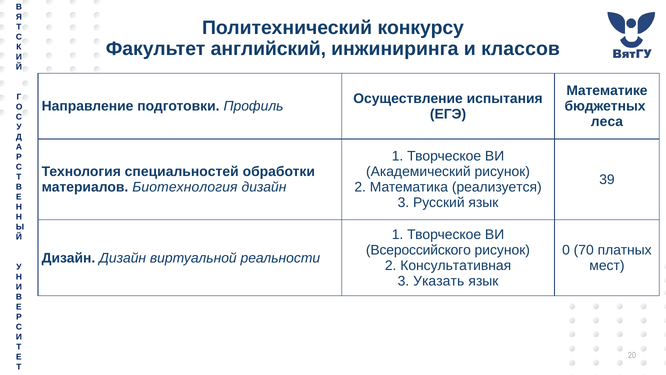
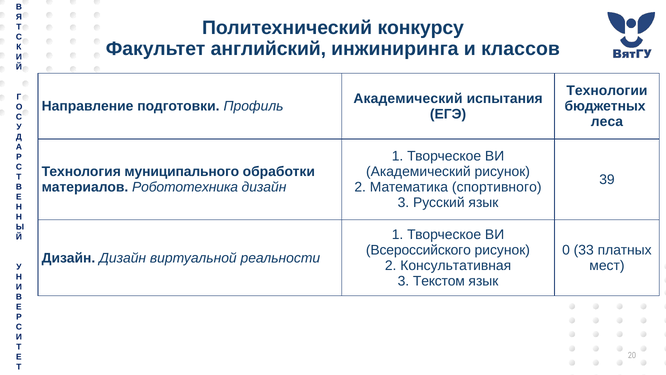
Математике: Математике -> Технологии
Осуществление at (408, 99): Осуществление -> Академический
специальностей: специальностей -> муниципального
Биотехнология: Биотехнология -> Робототехника
реализуется: реализуется -> спортивного
70: 70 -> 33
Указать: Указать -> Текстом
